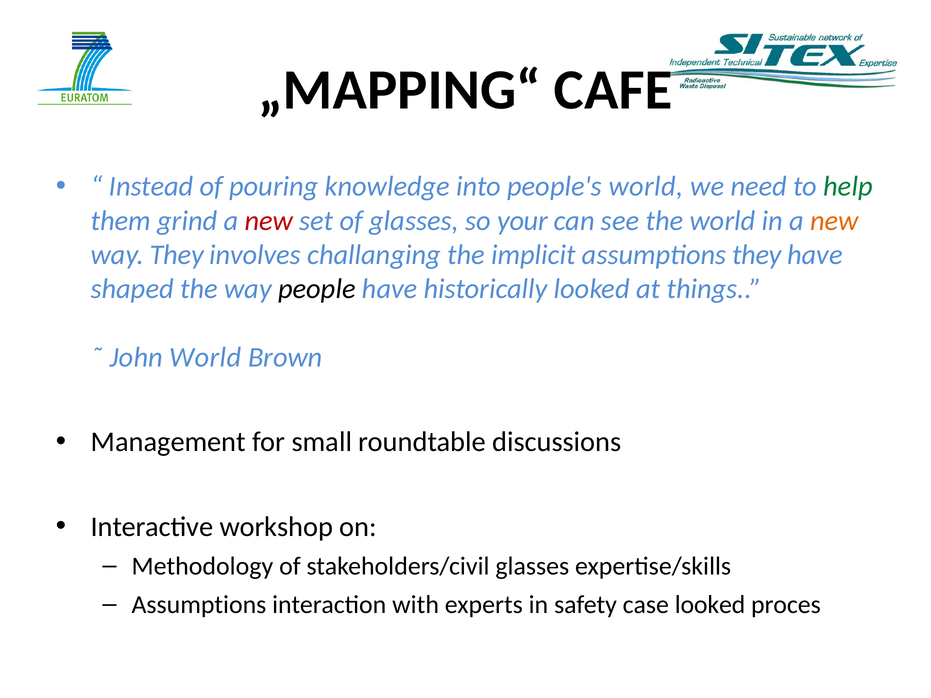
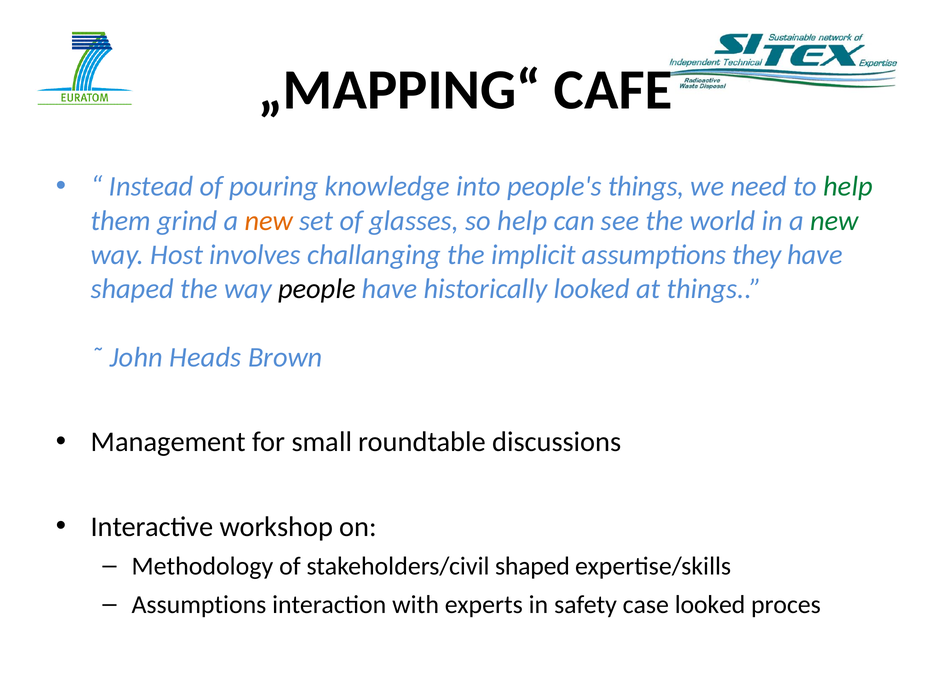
people's world: world -> things
new at (269, 221) colour: red -> orange
so your: your -> help
new at (834, 221) colour: orange -> green
way They: They -> Host
John World: World -> Heads
stakeholders/civil glasses: glasses -> shaped
